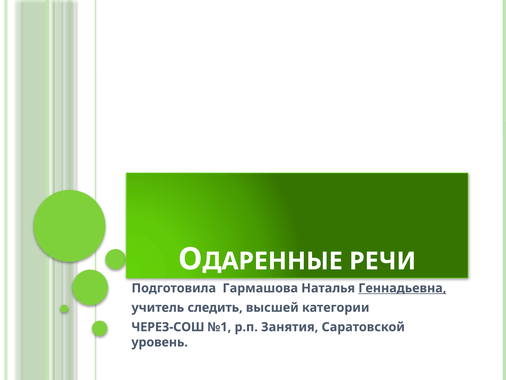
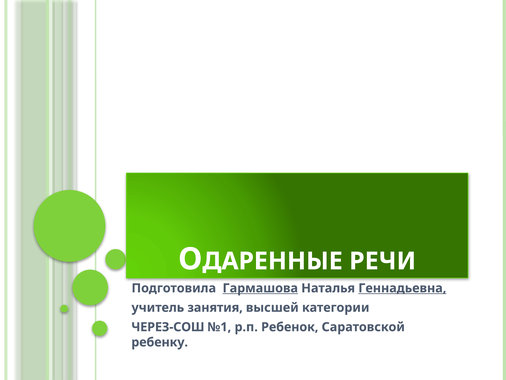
Гармашова underline: none -> present
следить: следить -> занятия
Занятия: Занятия -> Ребенок
уровень: уровень -> ребенку
